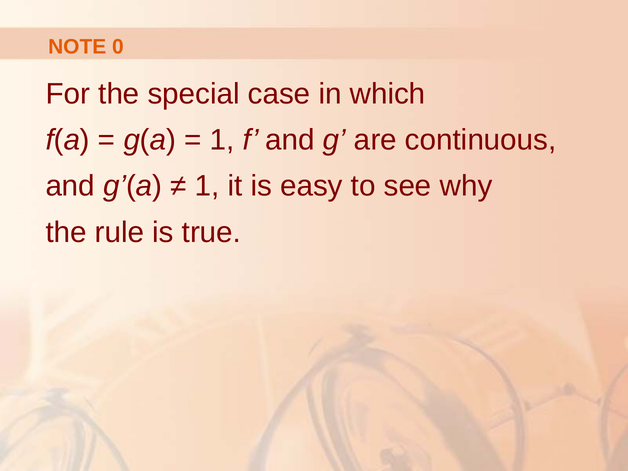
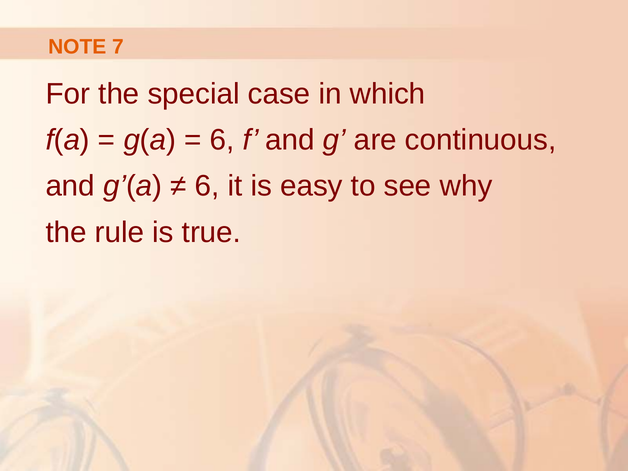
0: 0 -> 7
1 at (222, 140): 1 -> 6
1 at (207, 186): 1 -> 6
